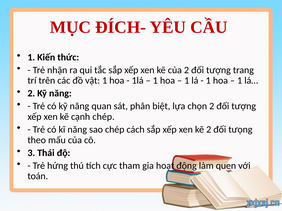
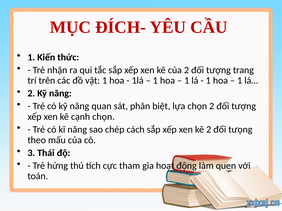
cạnh chép: chép -> chọn
